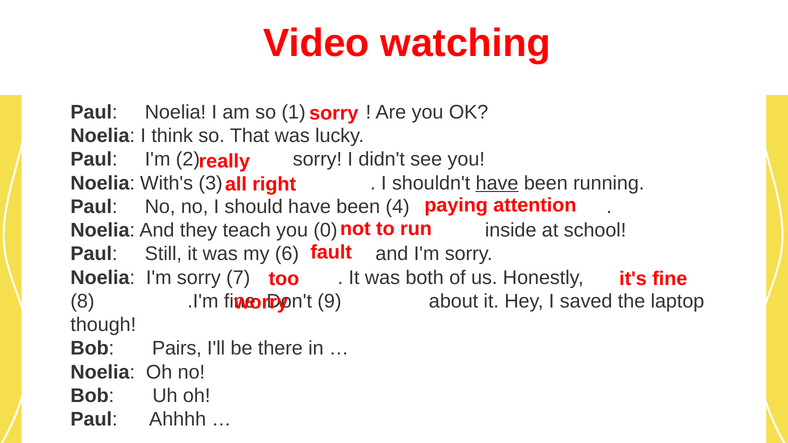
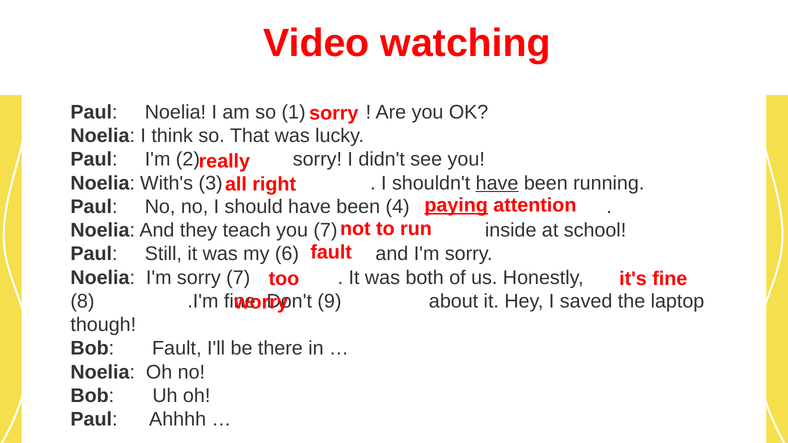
paying underline: none -> present
you 0: 0 -> 7
Bob Pairs: Pairs -> Fault
